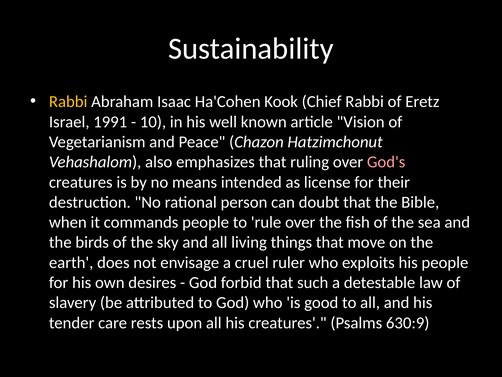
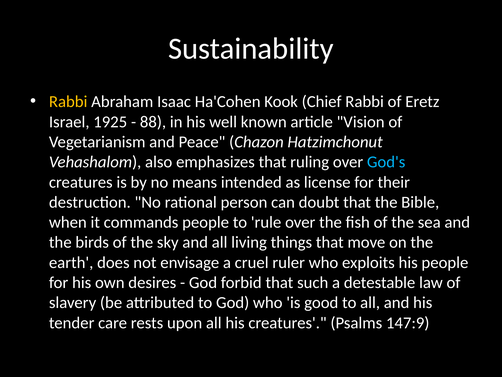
1991: 1991 -> 1925
10: 10 -> 88
God's colour: pink -> light blue
630:9: 630:9 -> 147:9
